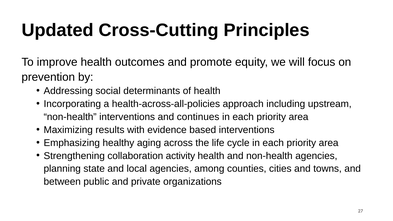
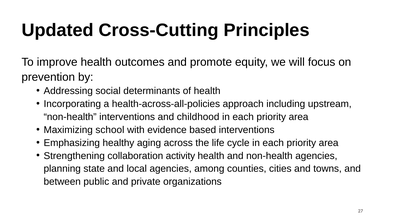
continues: continues -> childhood
results: results -> school
